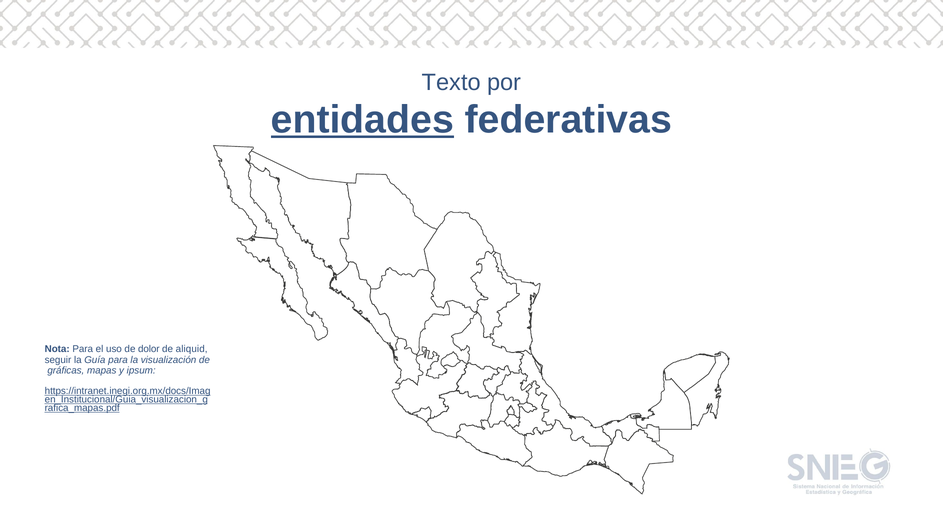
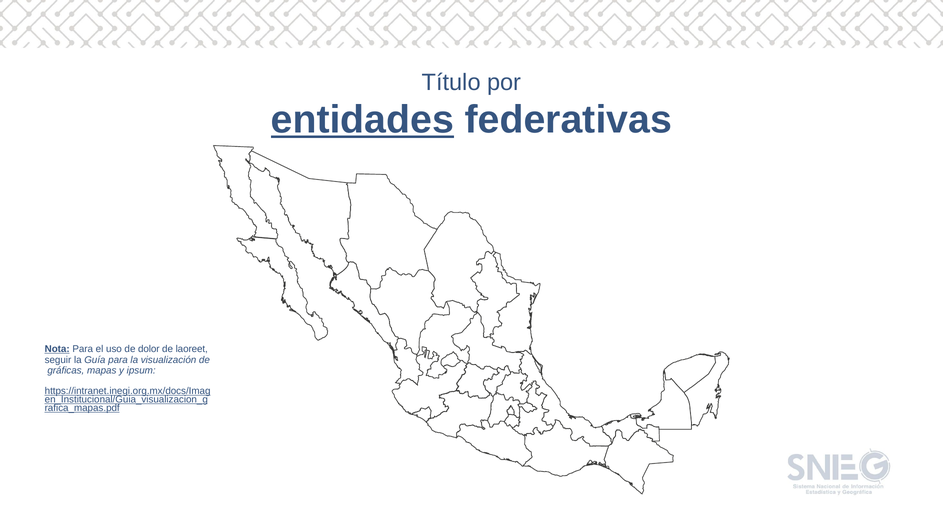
Texto: Texto -> Título
Nota underline: none -> present
aliquid: aliquid -> laoreet
